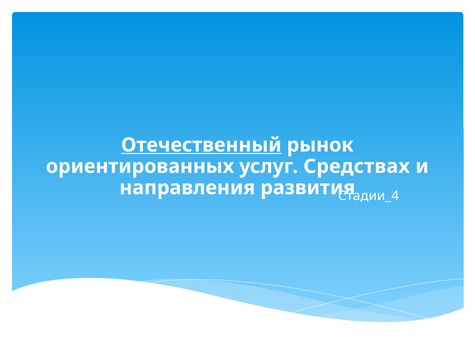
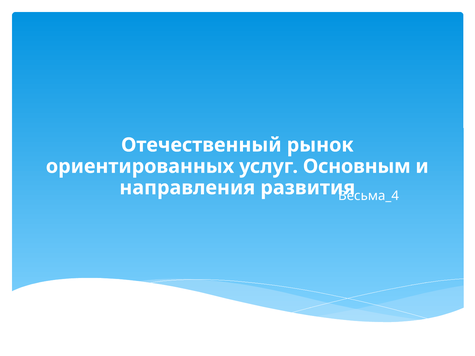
Отечественный underline: present -> none
Средствах: Средствах -> Основным
Стадии_4: Стадии_4 -> Весьма_4
